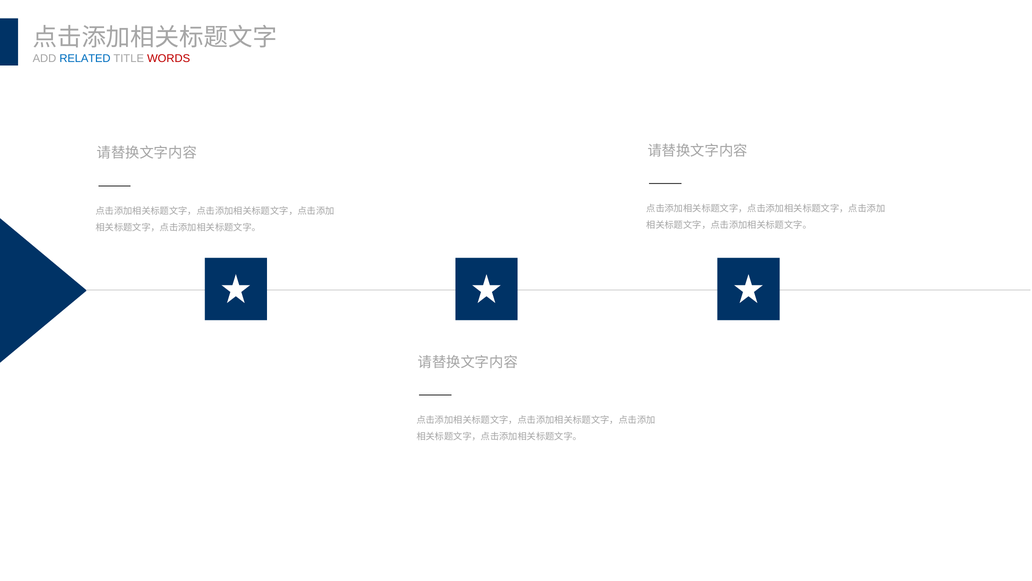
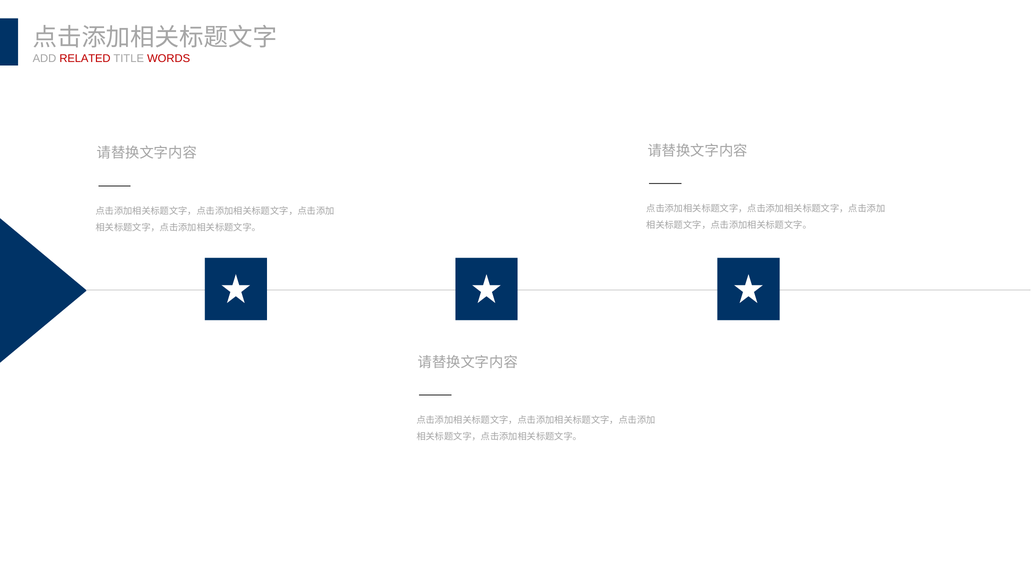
RELATED colour: blue -> red
